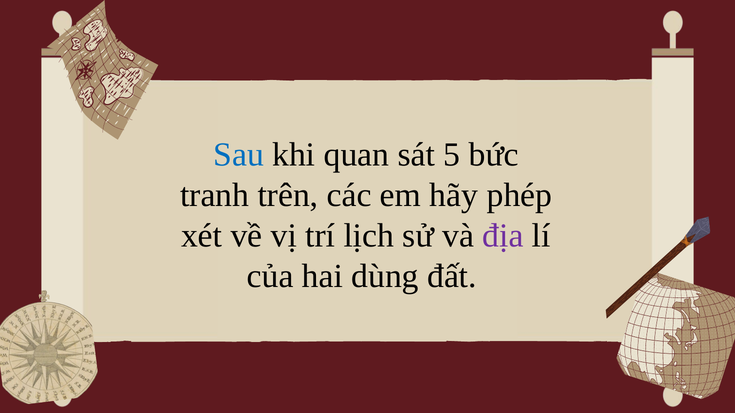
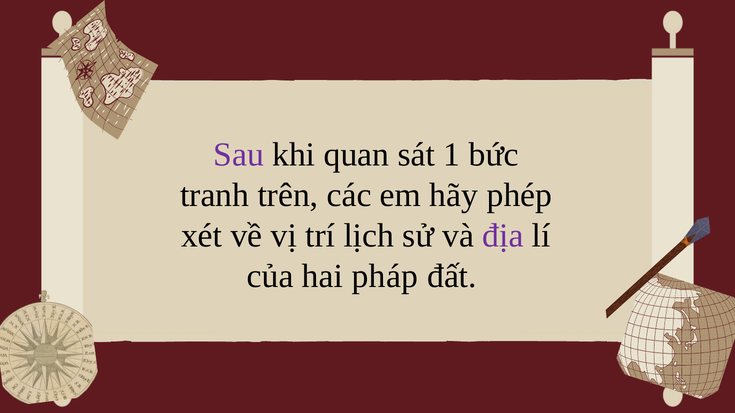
Sau colour: blue -> purple
5: 5 -> 1
dùng: dùng -> pháp
